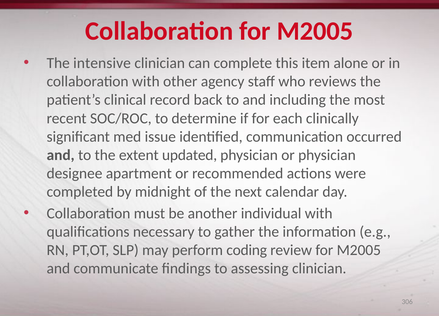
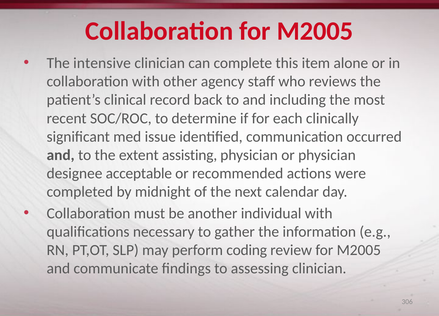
updated: updated -> assisting
apartment: apartment -> acceptable
